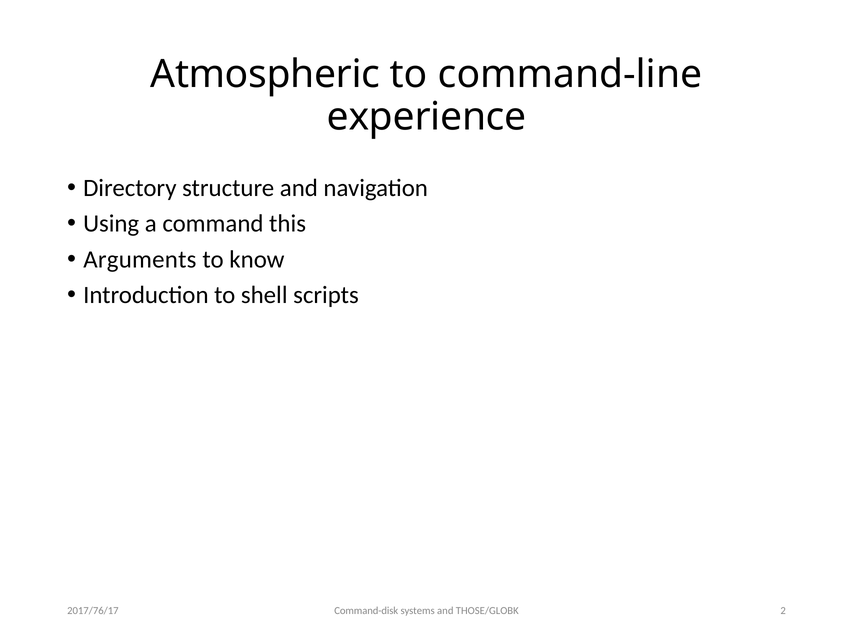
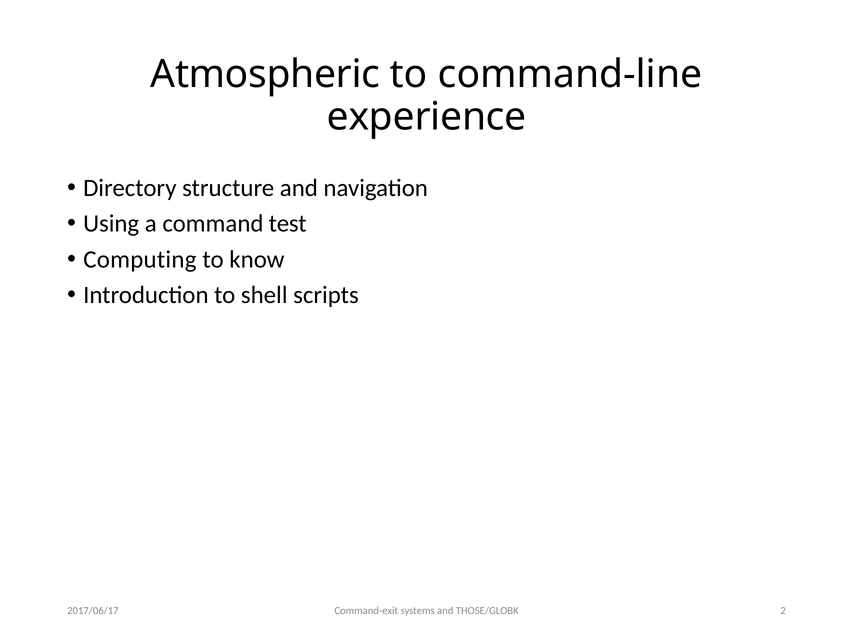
this: this -> test
Arguments: Arguments -> Computing
Command-disk: Command-disk -> Command-exit
2017/76/17: 2017/76/17 -> 2017/06/17
